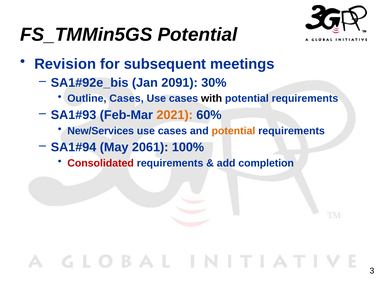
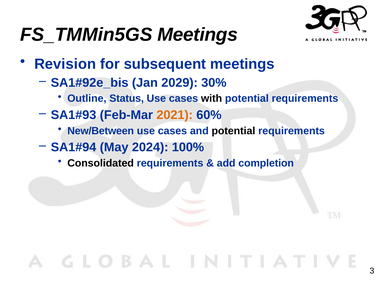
FS_TMMin5GS Potential: Potential -> Meetings
2091: 2091 -> 2029
Outline Cases: Cases -> Status
New/Services: New/Services -> New/Between
potential at (233, 131) colour: orange -> black
2061: 2061 -> 2024
Consolidated colour: red -> black
